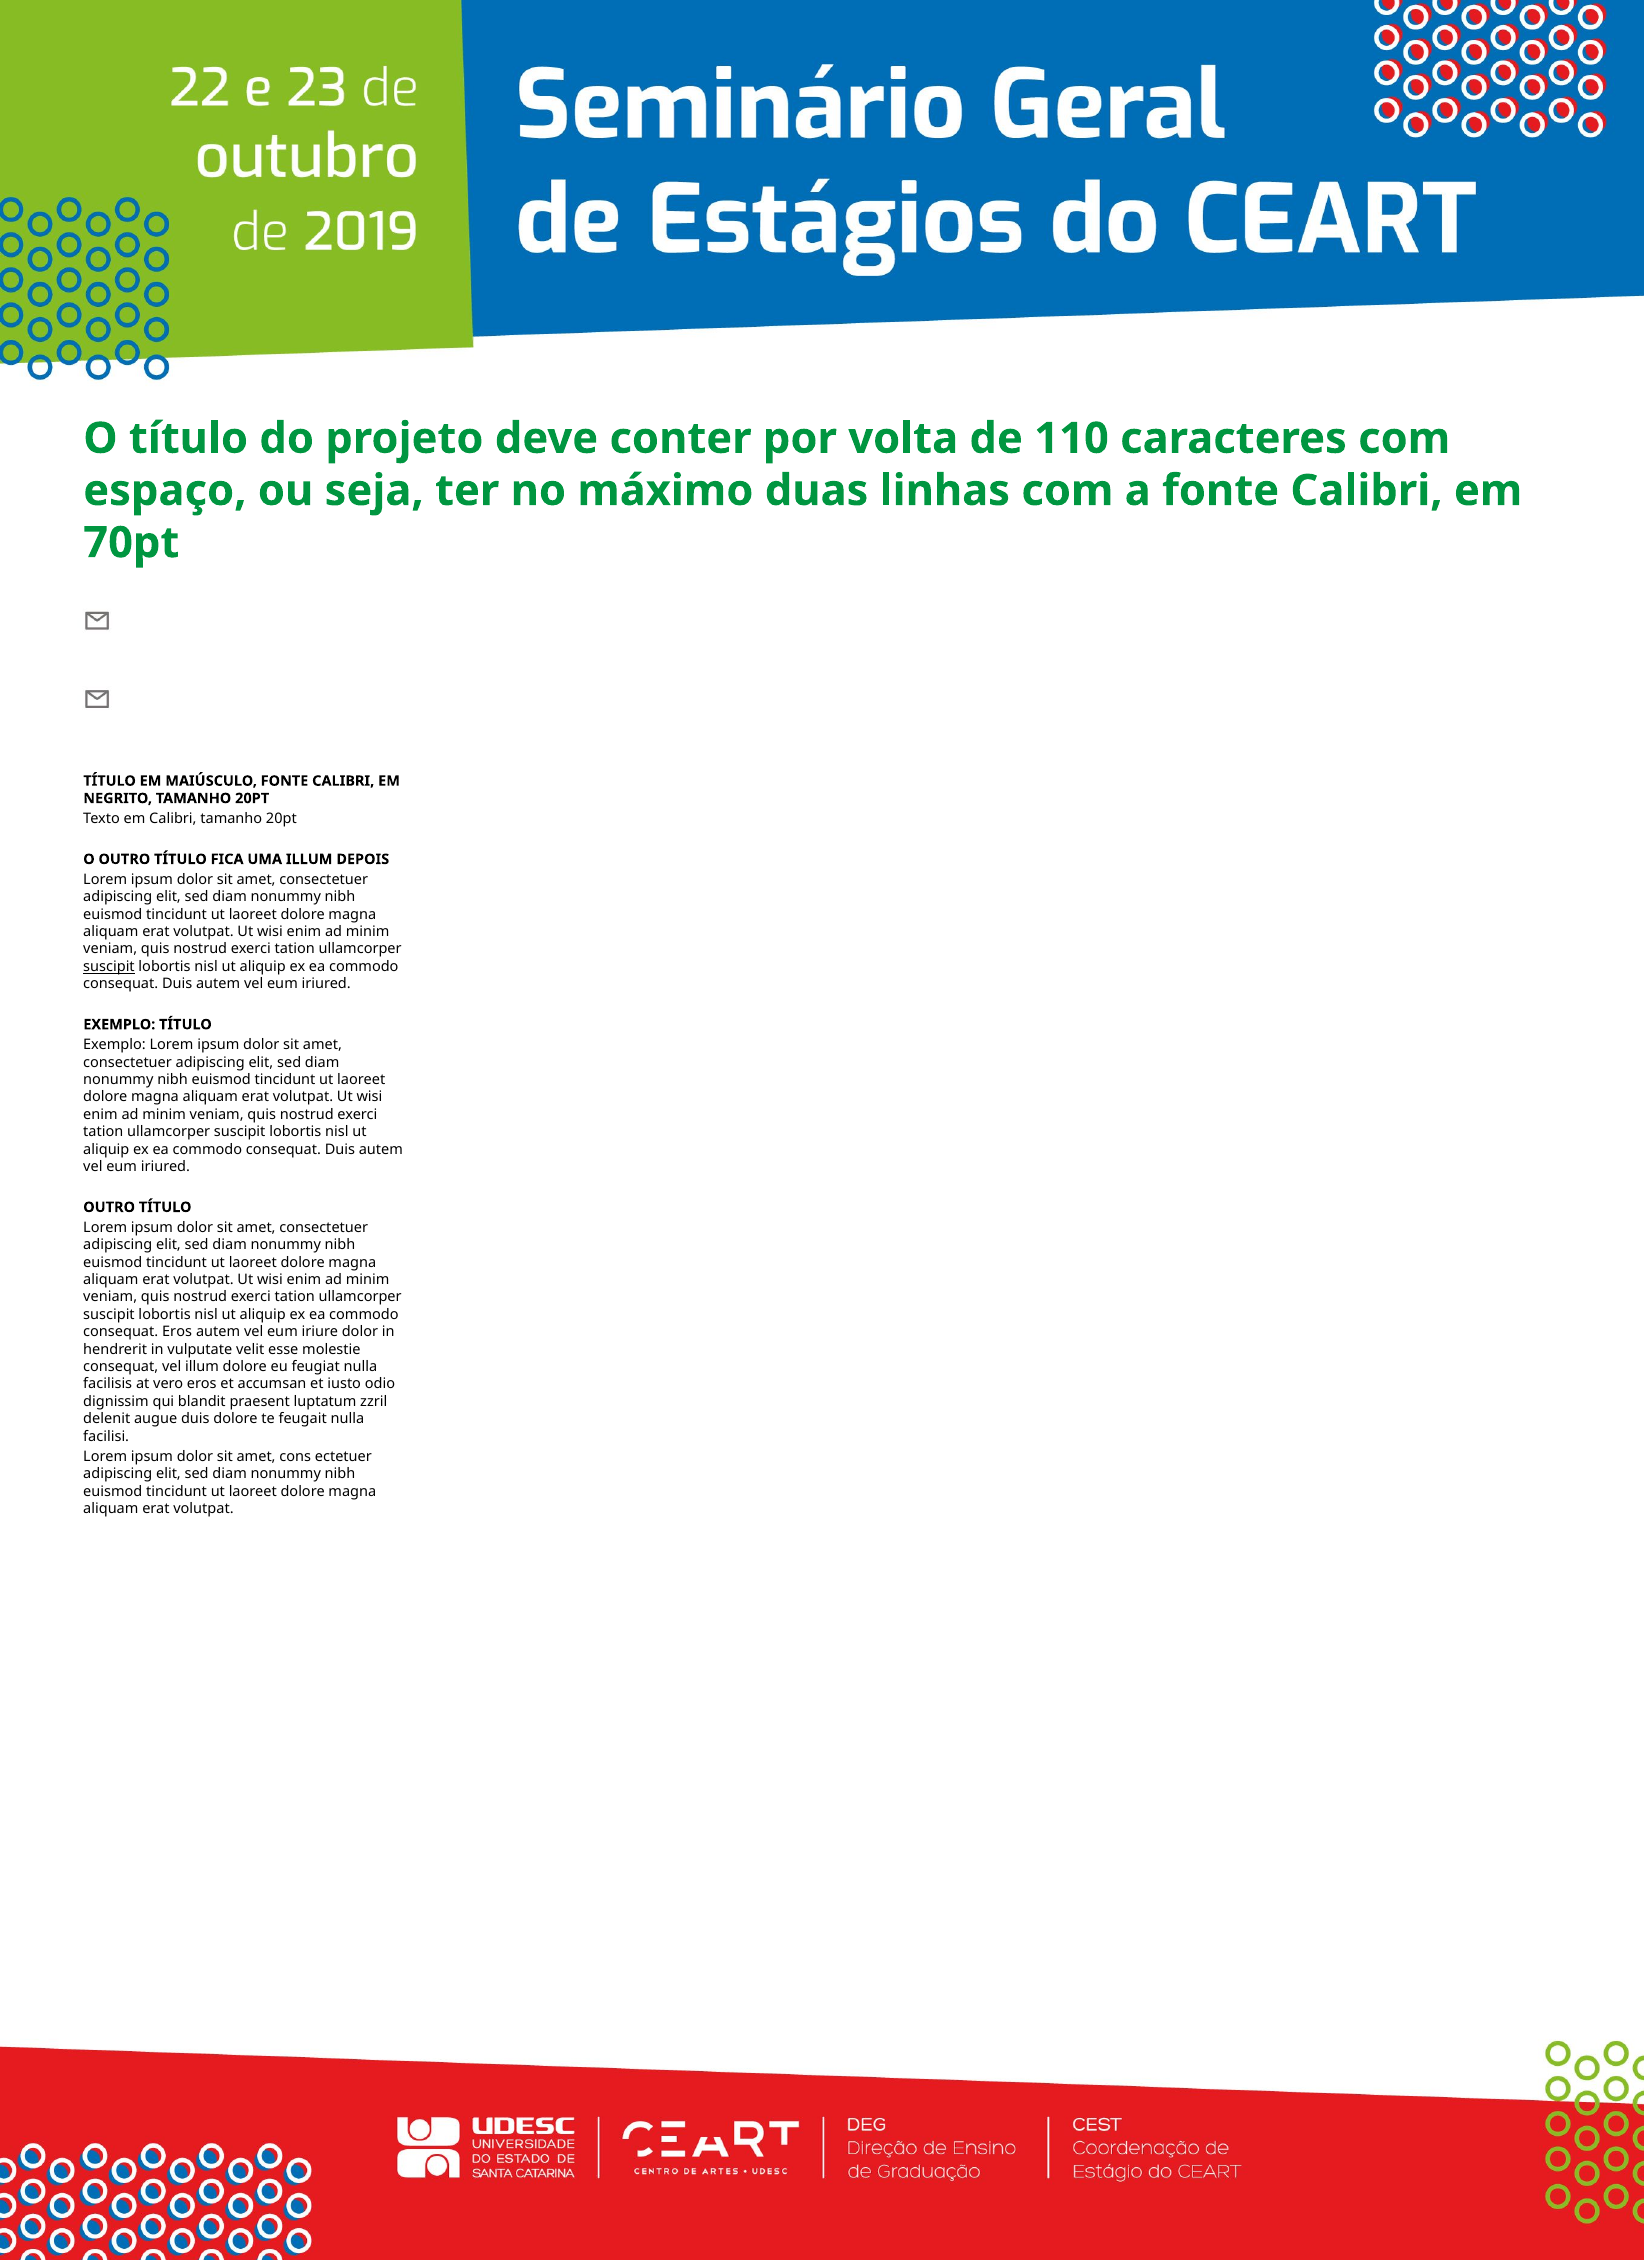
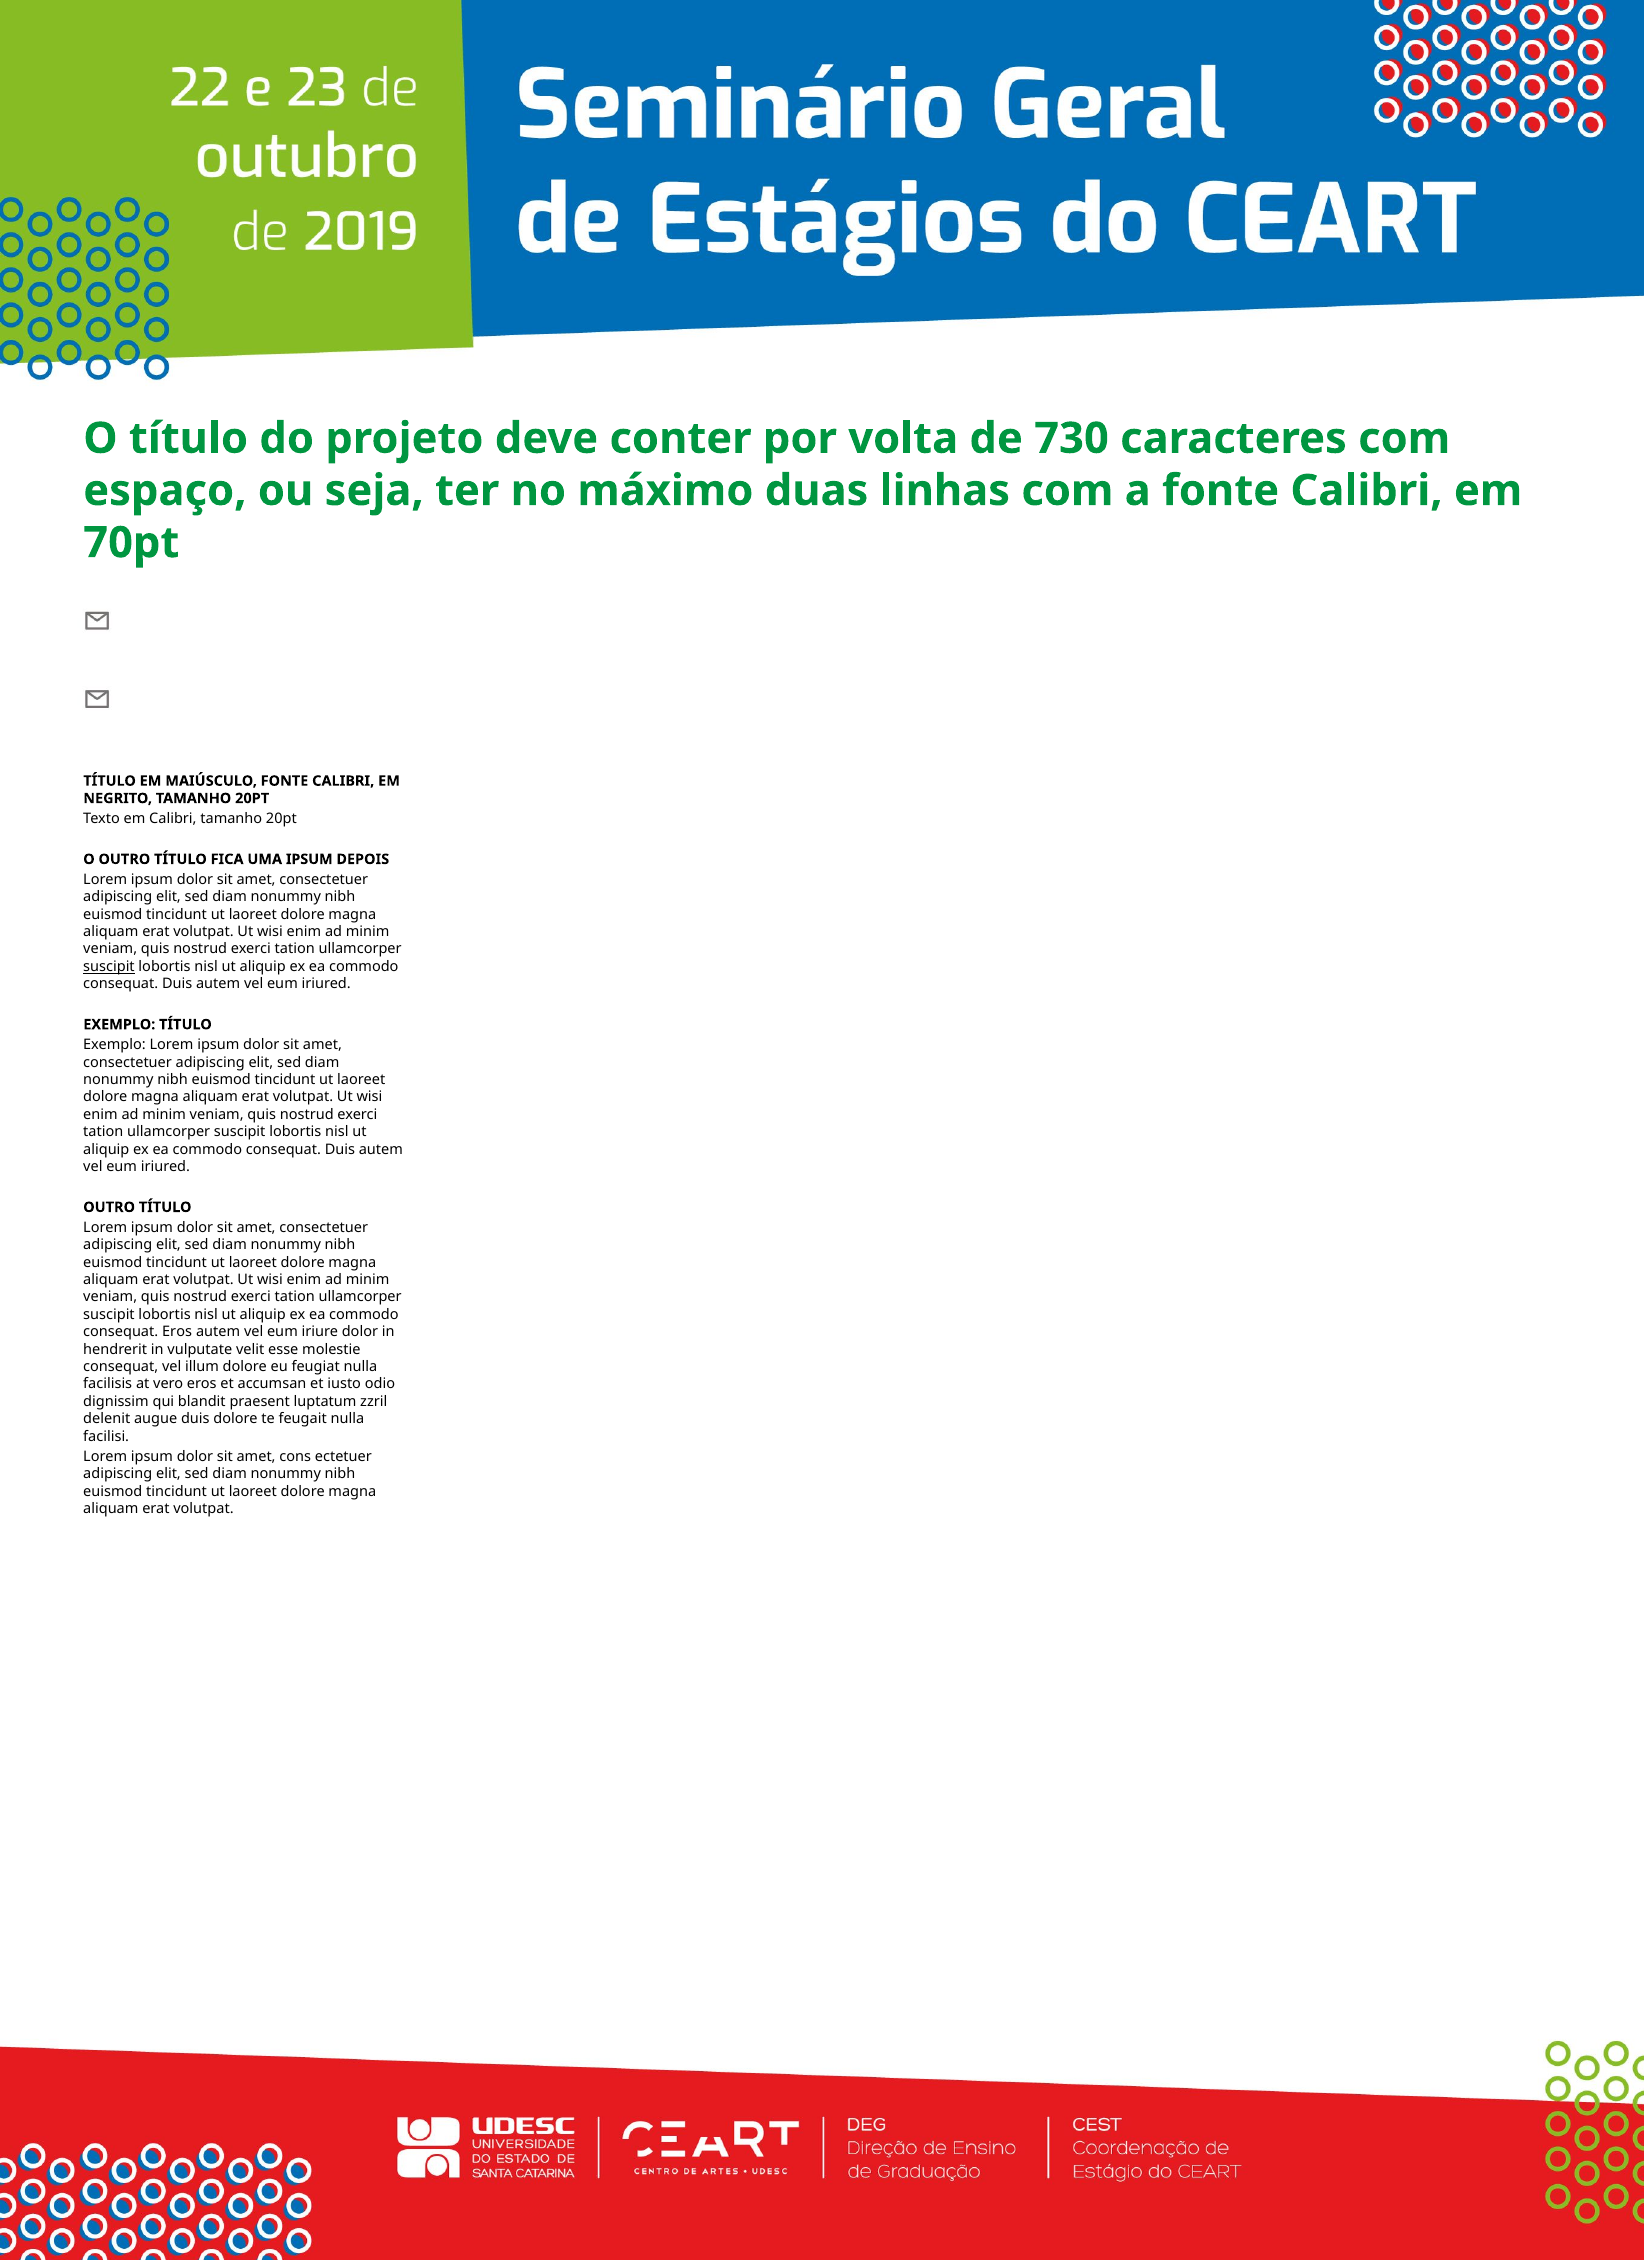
110: 110 -> 730
UMA ILLUM: ILLUM -> IPSUM
